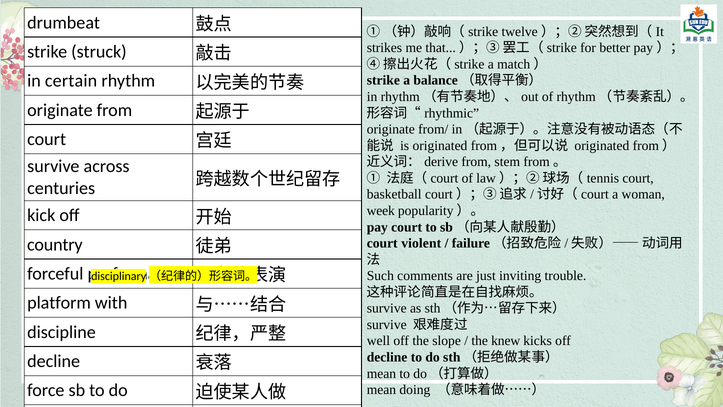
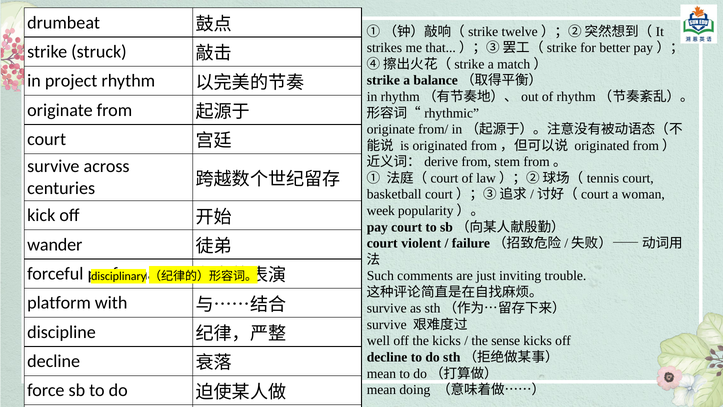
certain: certain -> project
country: country -> wander
the slope: slope -> kicks
knew: knew -> sense
